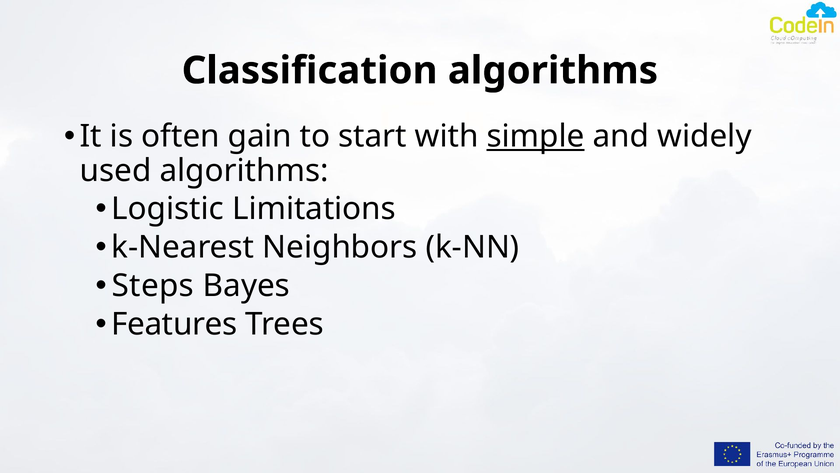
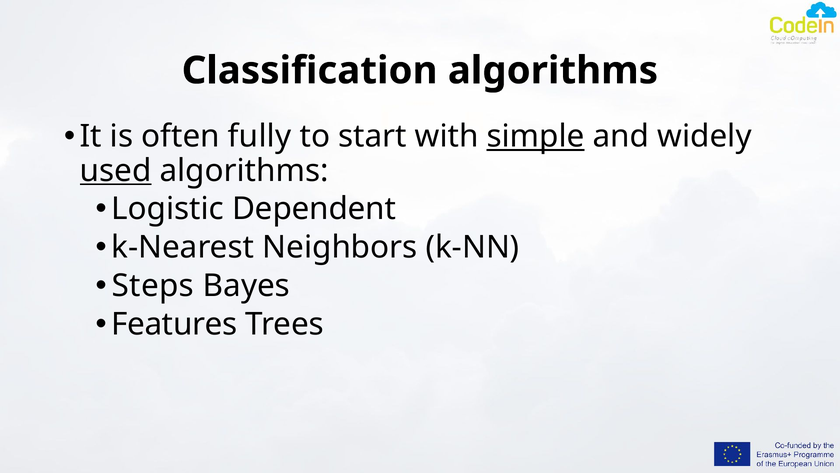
gain: gain -> fully
used underline: none -> present
Limitations: Limitations -> Dependent
